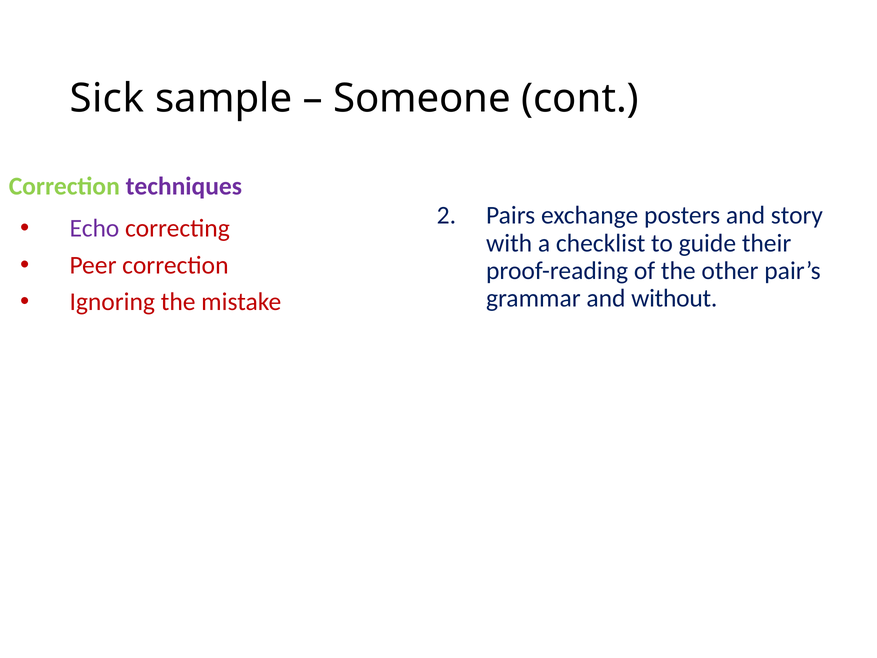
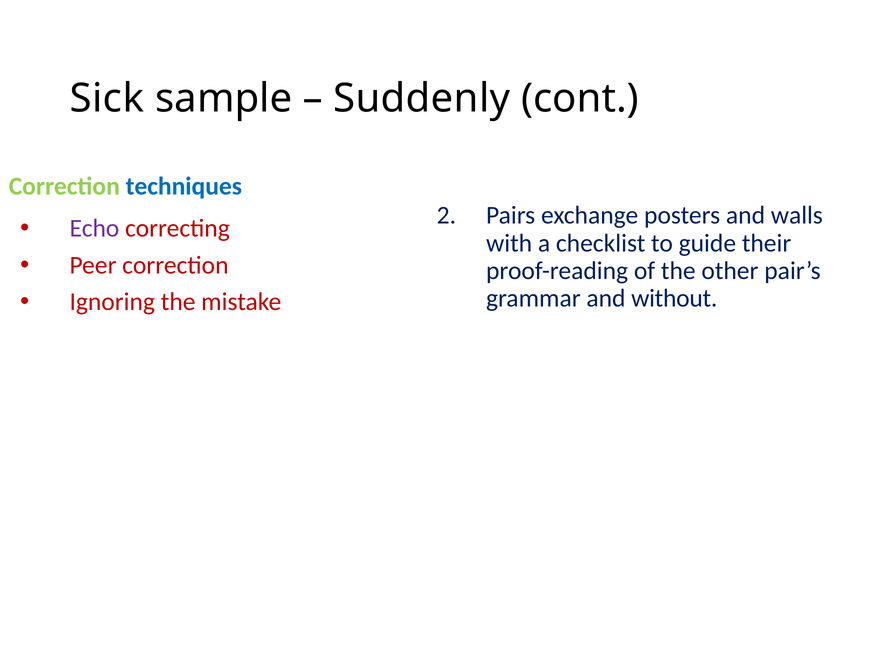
Someone: Someone -> Suddenly
techniques colour: purple -> blue
story: story -> walls
